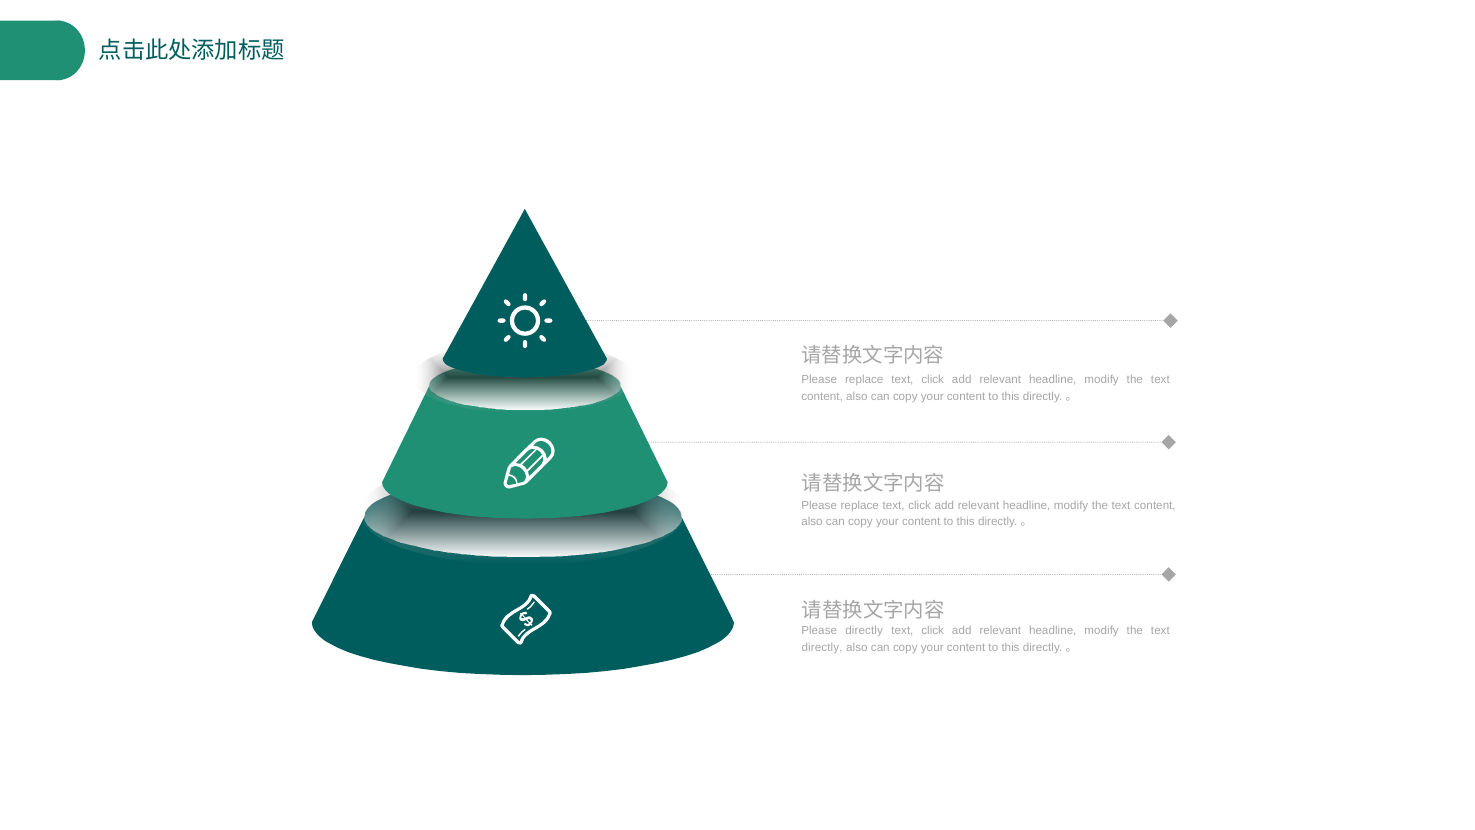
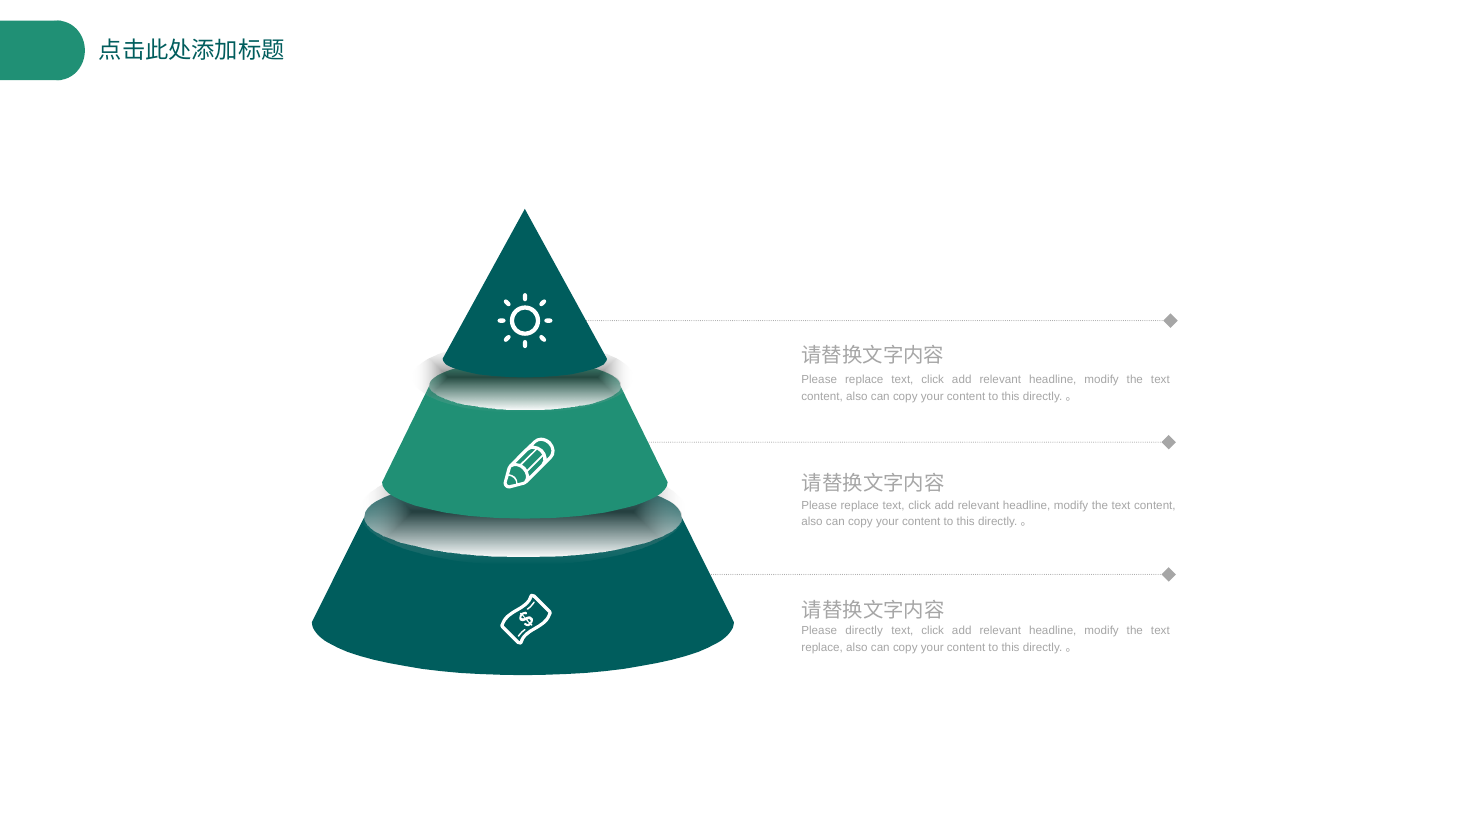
directly at (822, 647): directly -> replace
